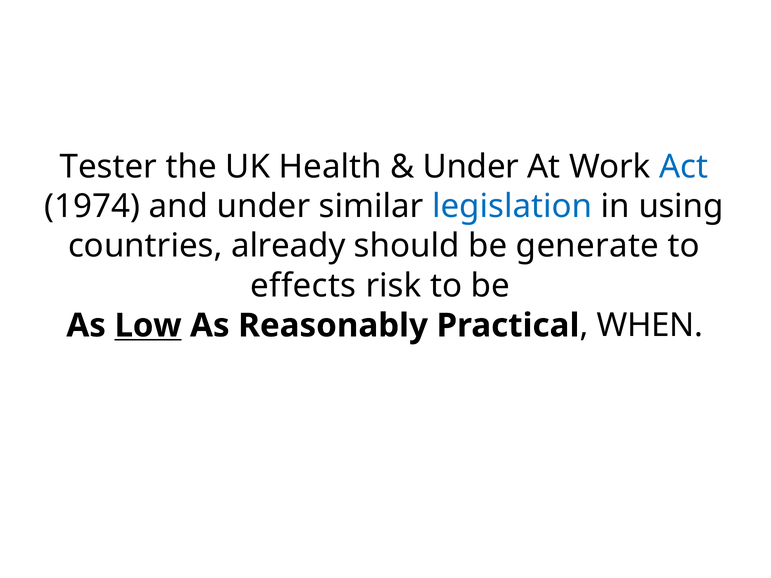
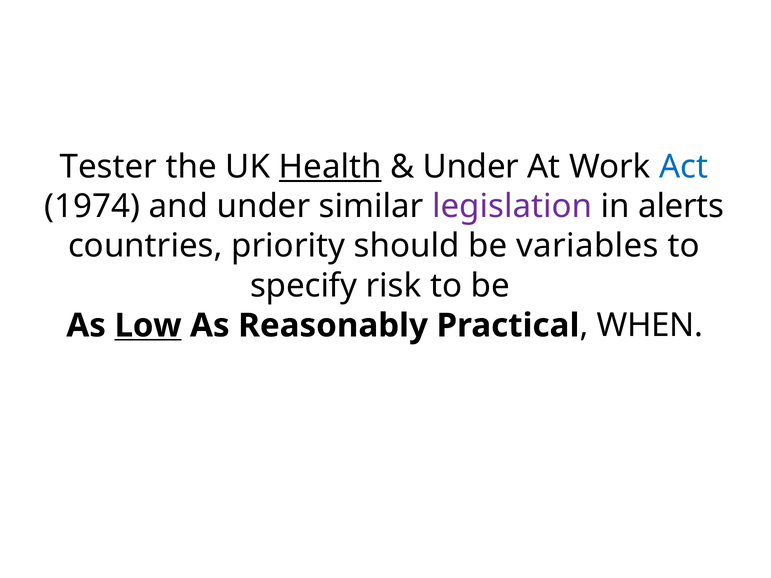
Health underline: none -> present
legislation colour: blue -> purple
using: using -> alerts
already: already -> priority
generate: generate -> variables
effects: effects -> specify
